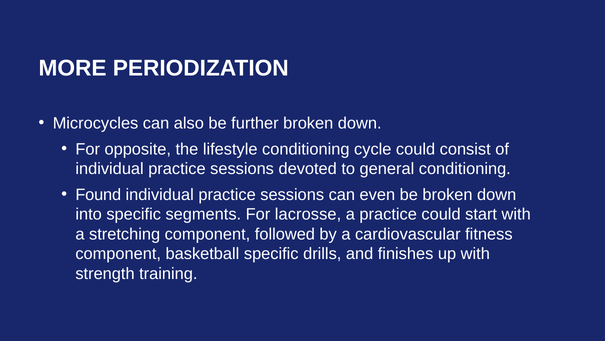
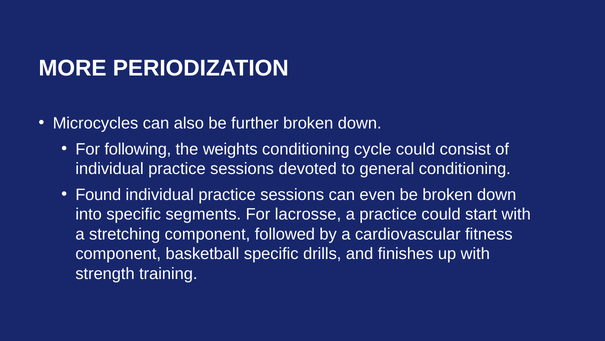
opposite: opposite -> following
lifestyle: lifestyle -> weights
